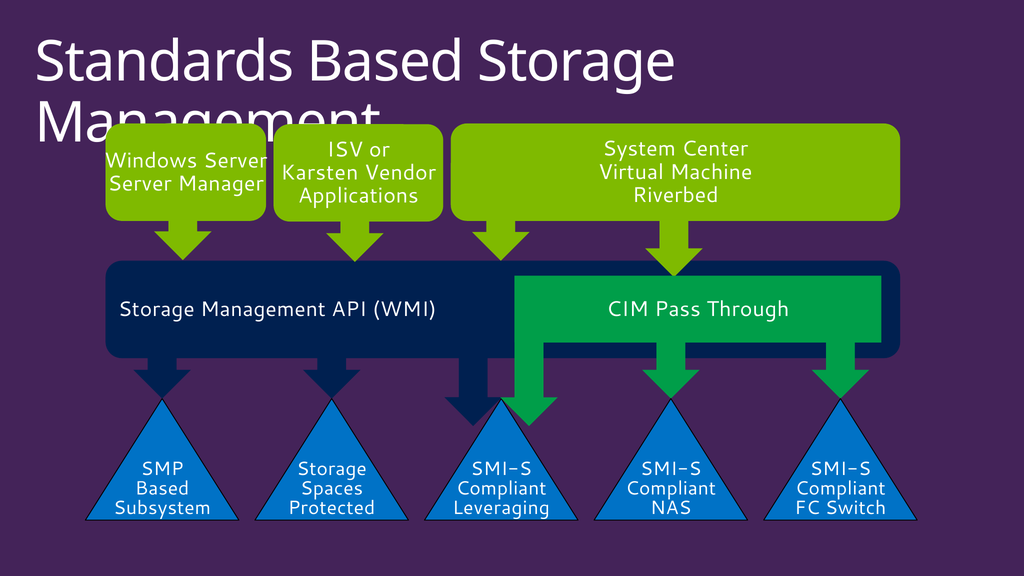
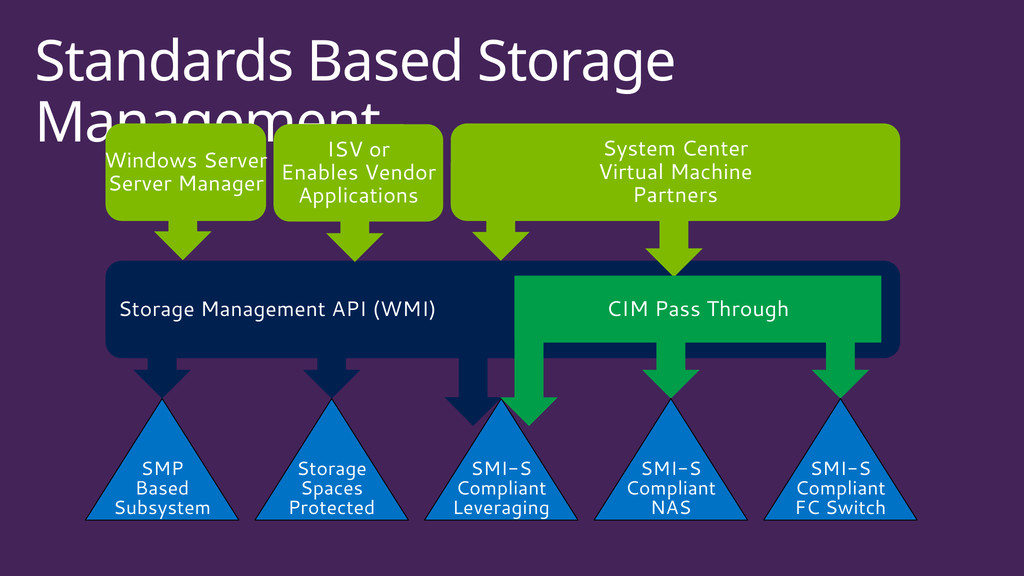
Karsten: Karsten -> Enables
Riverbed: Riverbed -> Partners
